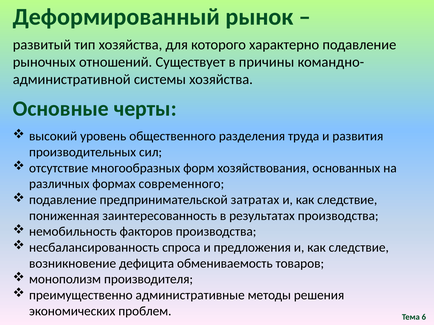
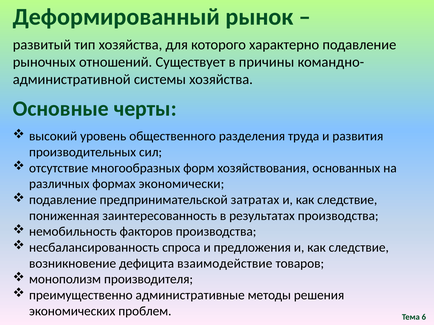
современного: современного -> экономически
обмениваемость: обмениваемость -> взаимодействие
